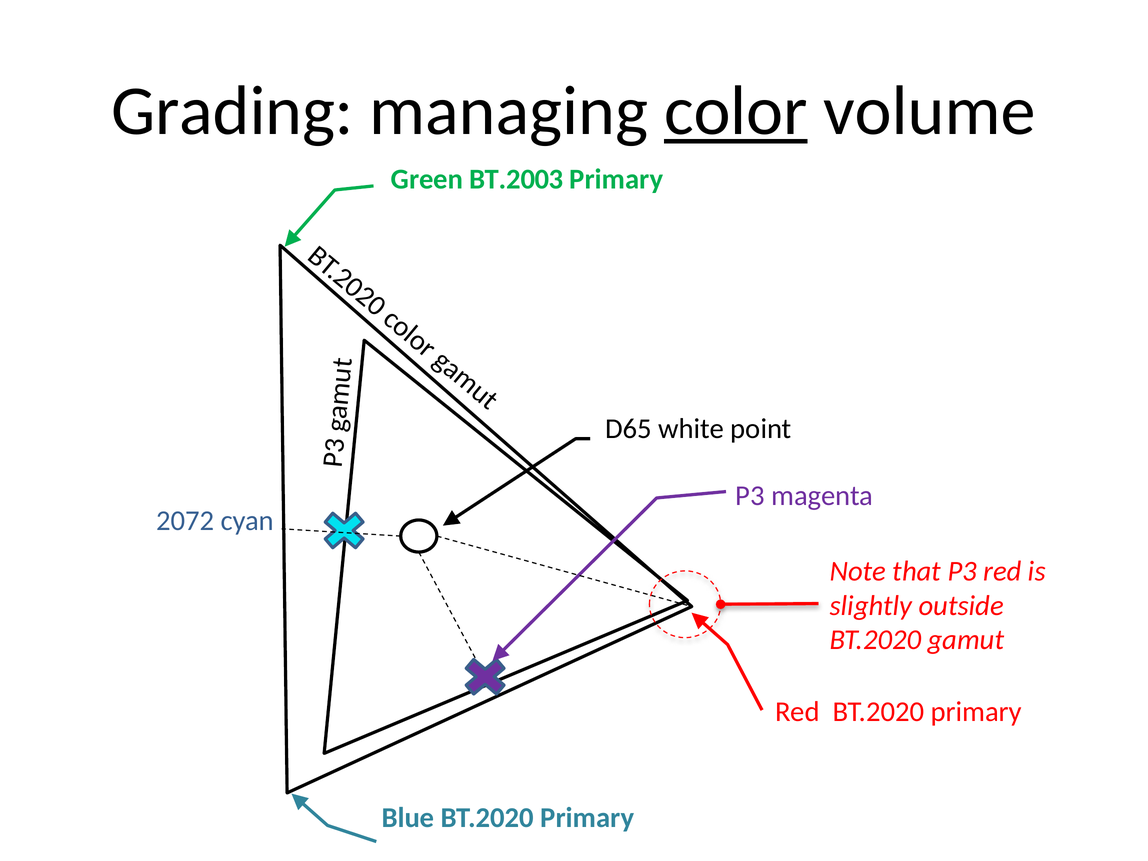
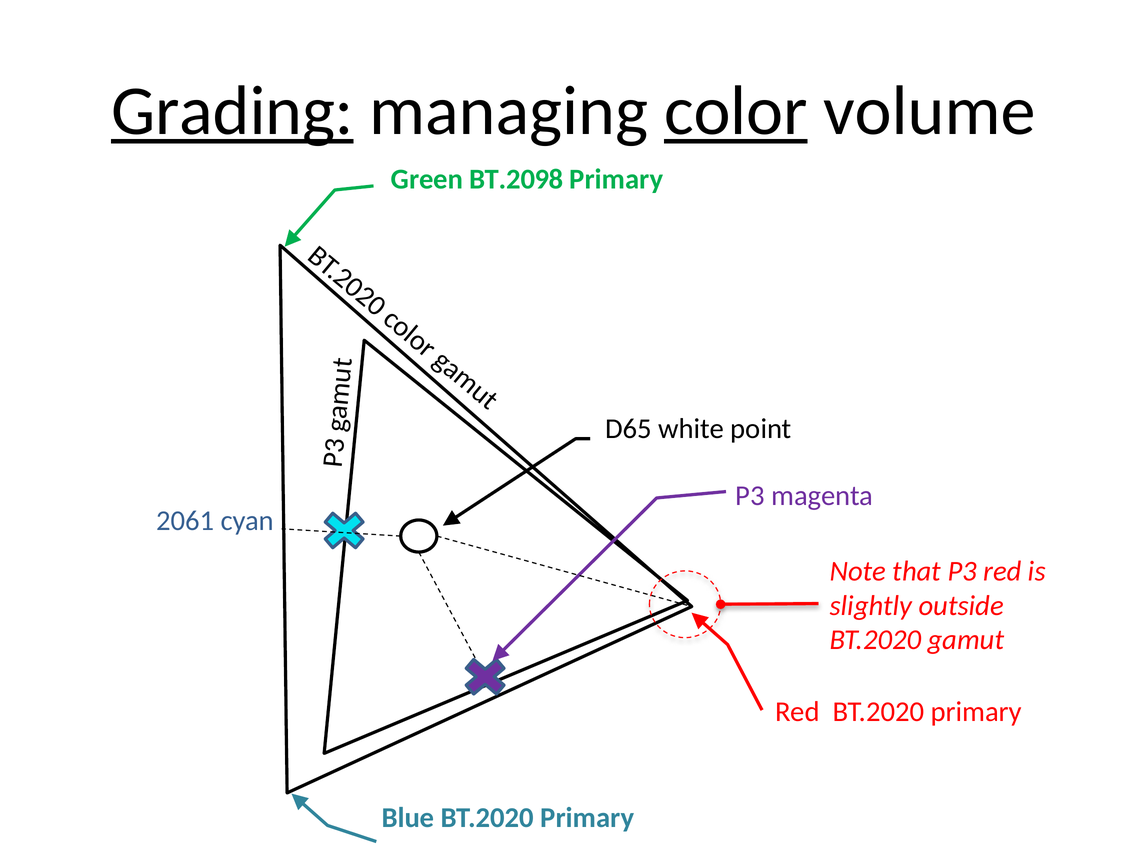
Grading underline: none -> present
BT.2003: BT.2003 -> BT.2098
2072: 2072 -> 2061
